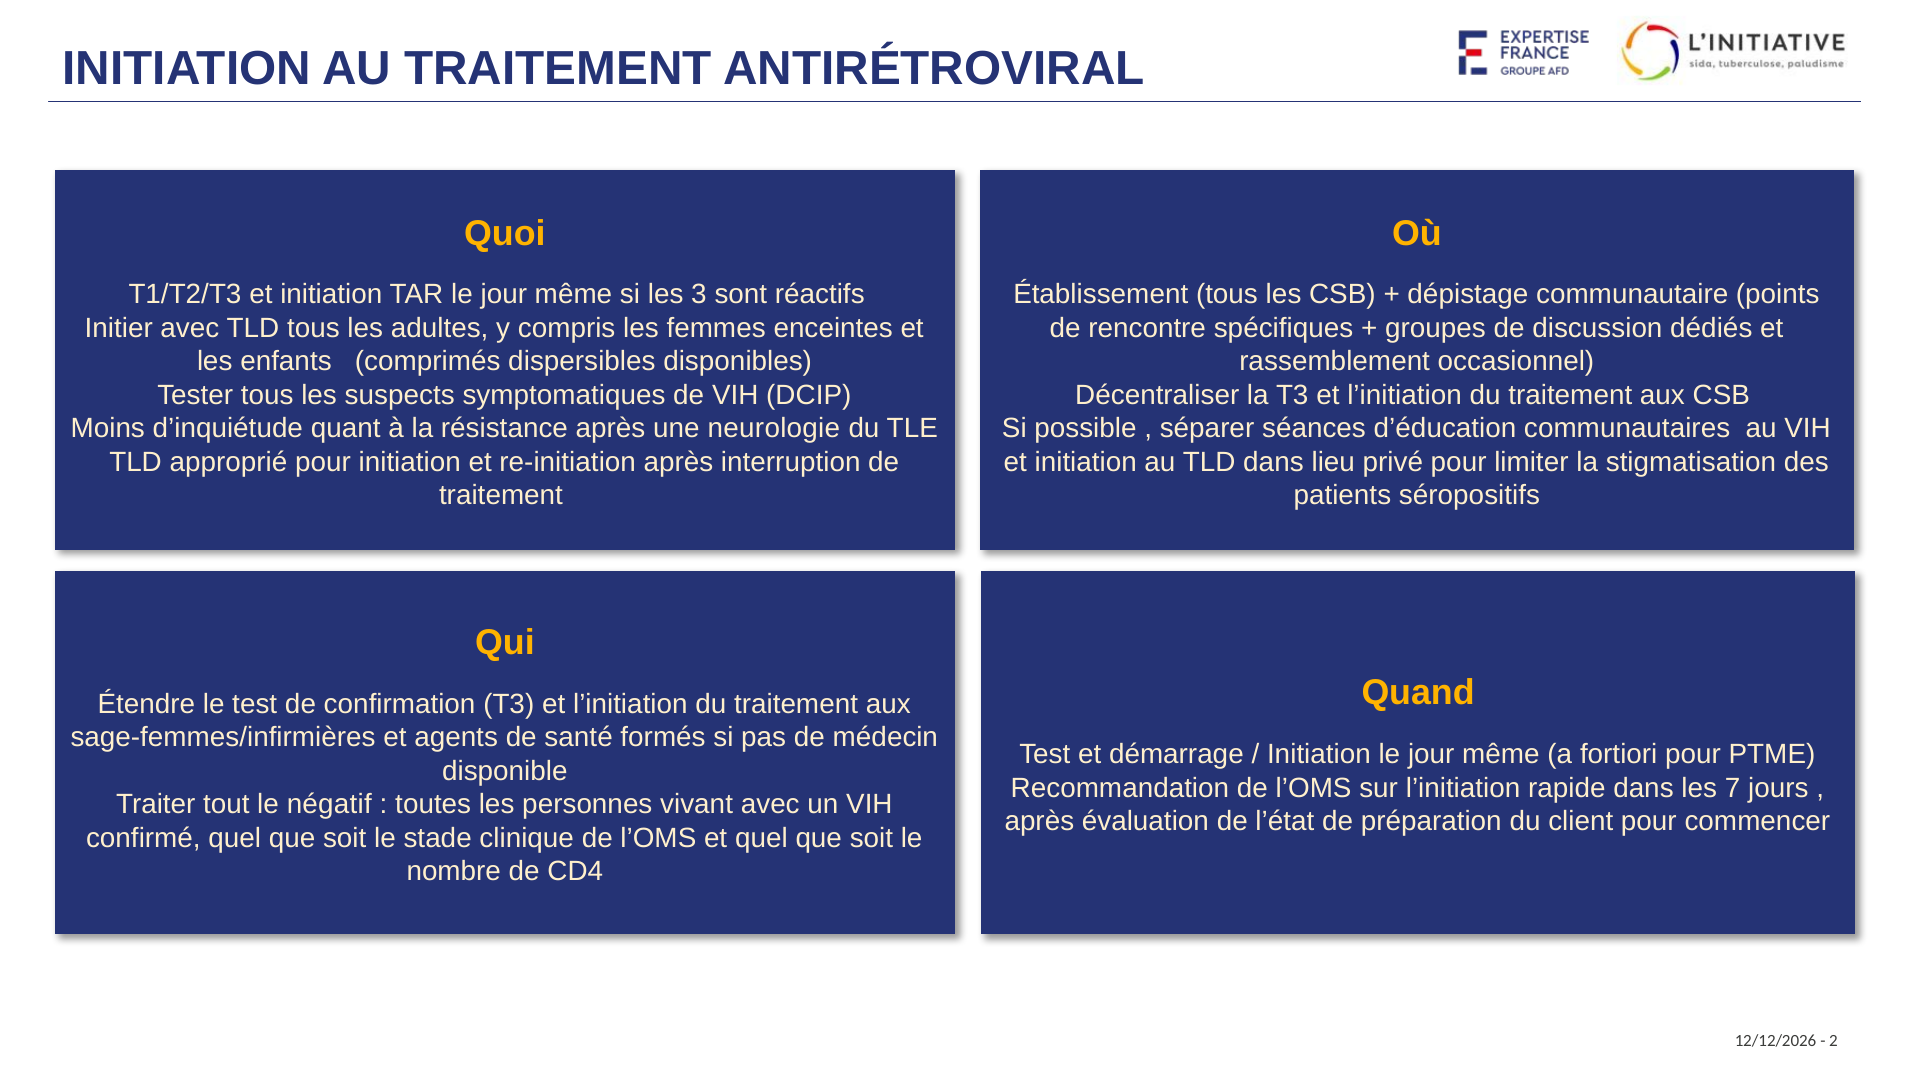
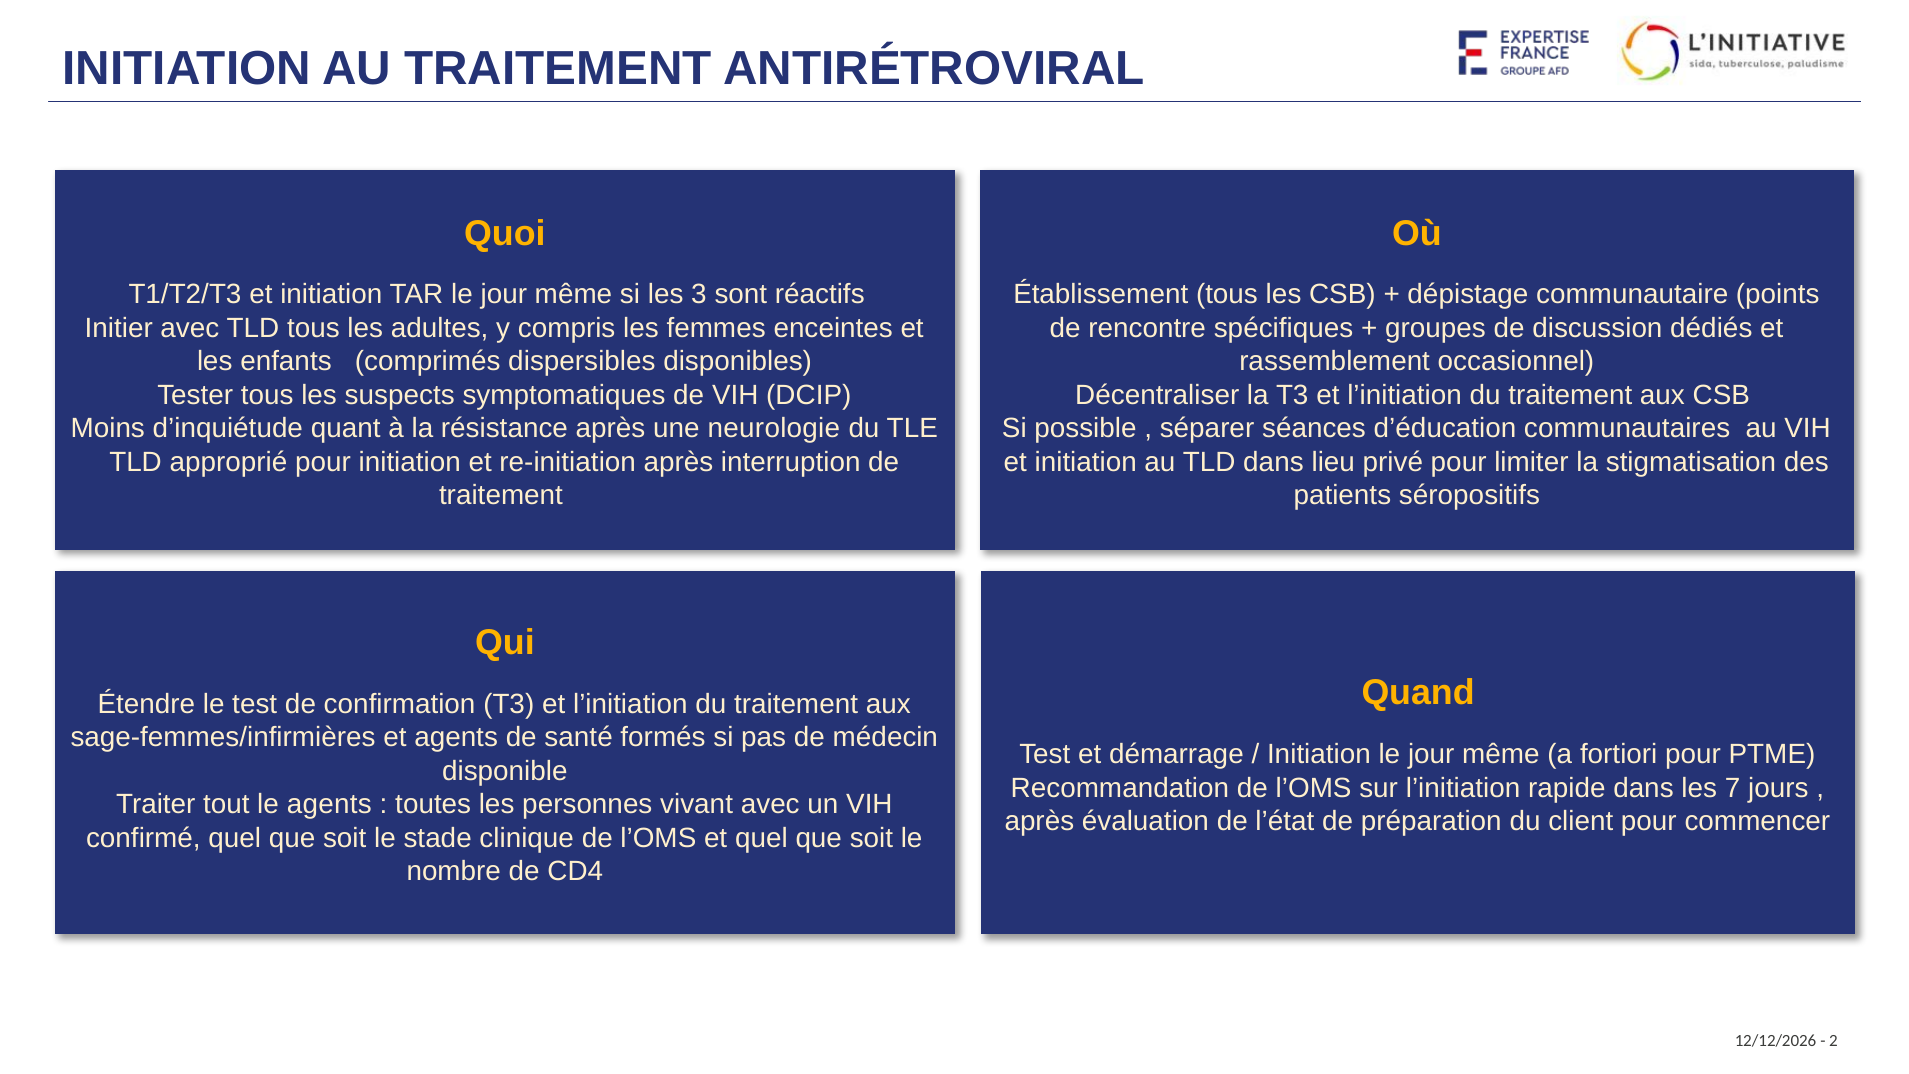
le négatif: négatif -> agents
